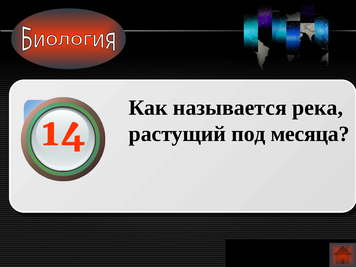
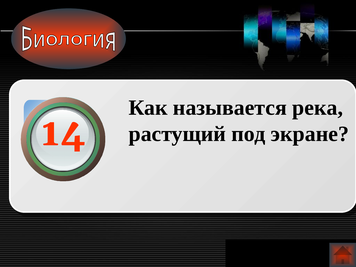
месяца: месяца -> экране
